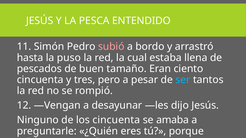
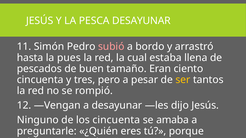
PESCA ENTENDIDO: ENTENDIDO -> DESAYUNAR
puso: puso -> pues
ser colour: light blue -> yellow
